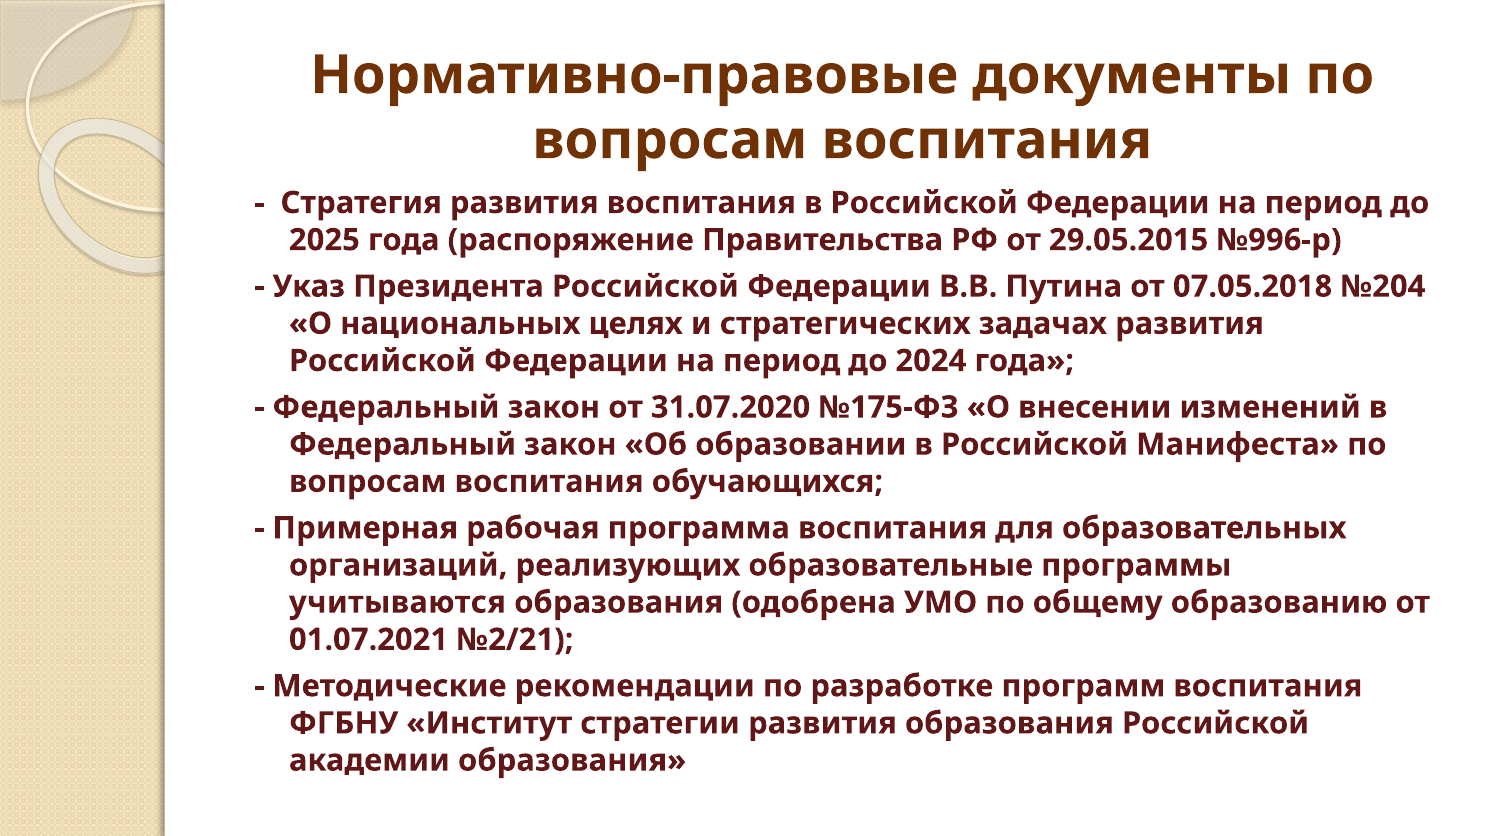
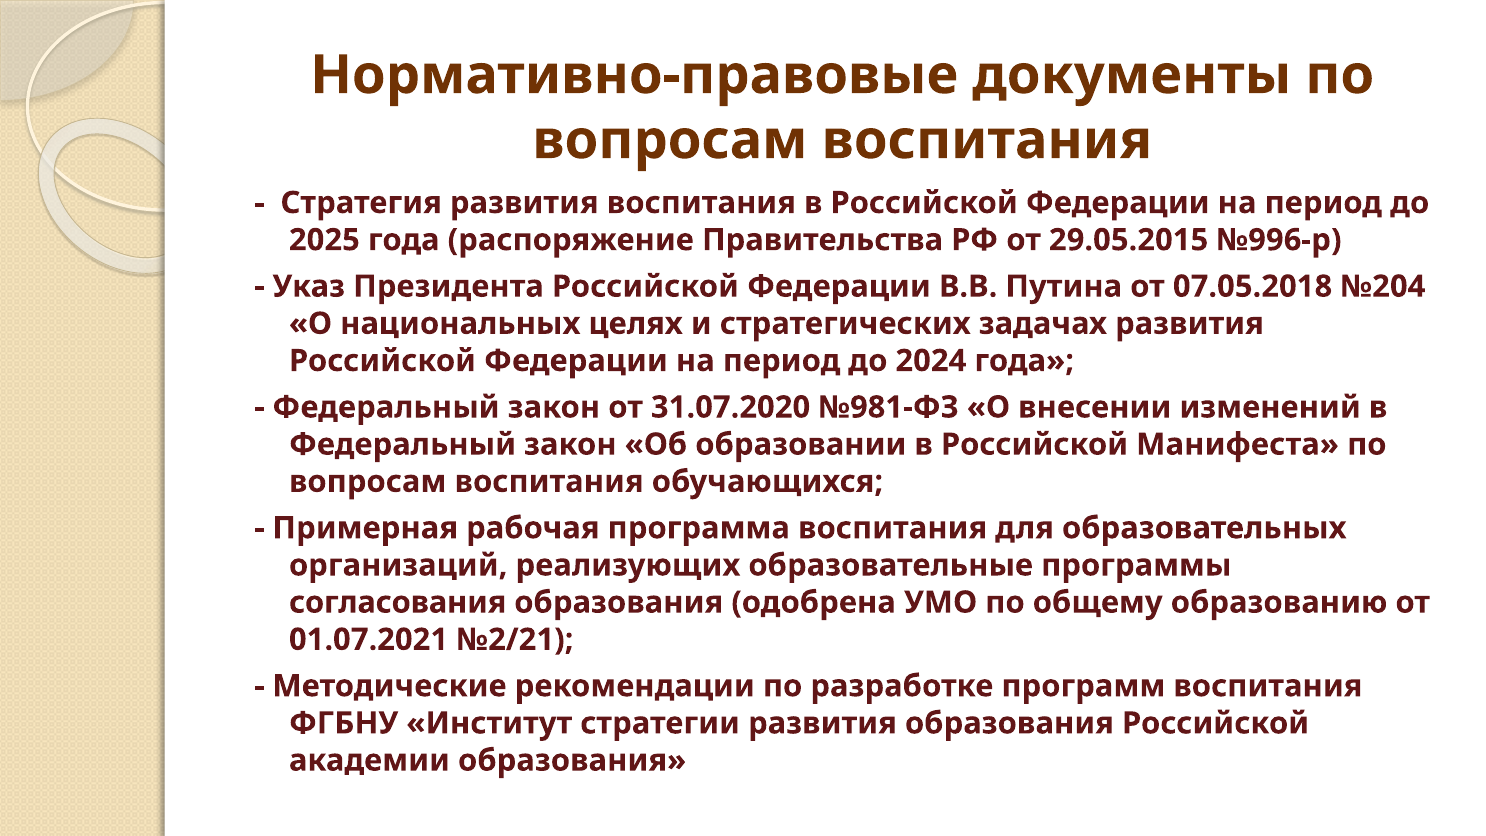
№175-ФЗ: №175-ФЗ -> №981-ФЗ
учитываются: учитываются -> согласования
